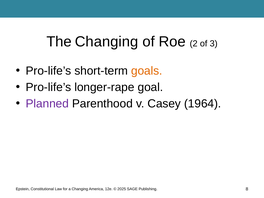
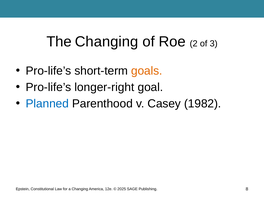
longer-rape: longer-rape -> longer-right
Planned colour: purple -> blue
1964: 1964 -> 1982
